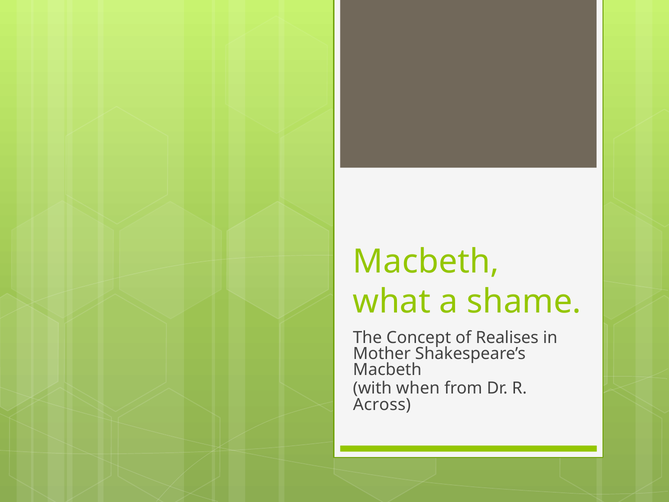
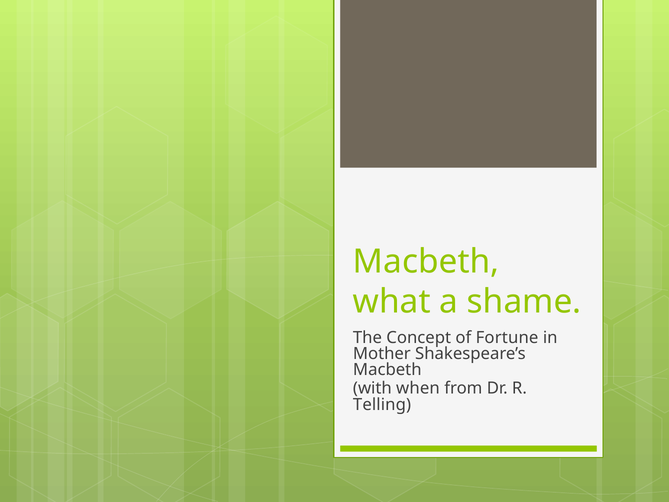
Realises: Realises -> Fortune
Across: Across -> Telling
